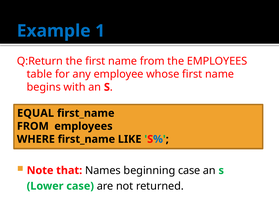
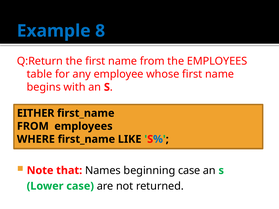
1: 1 -> 8
EQUAL: EQUAL -> EITHER
